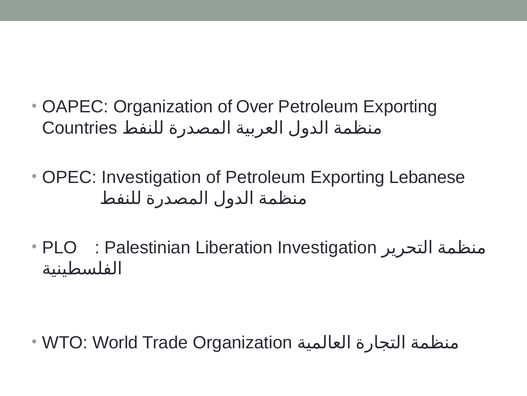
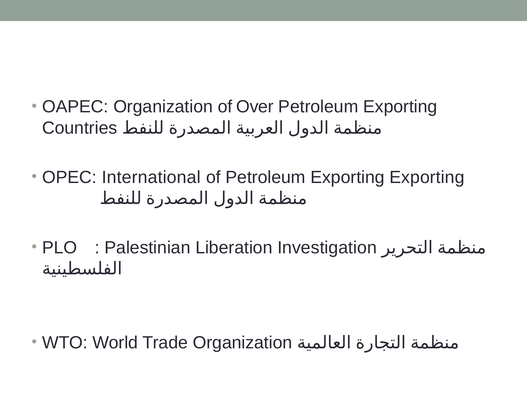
OPEC Investigation: Investigation -> International
Exporting Lebanese: Lebanese -> Exporting
